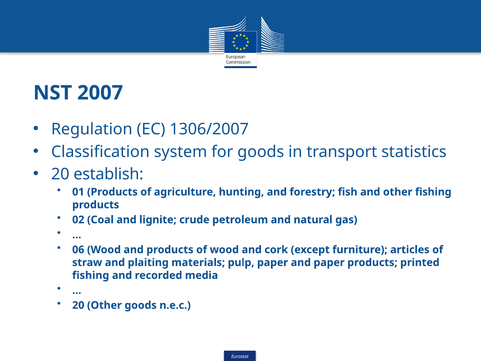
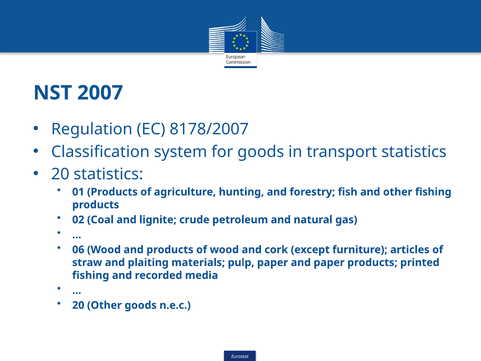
1306/2007: 1306/2007 -> 8178/2007
20 establish: establish -> statistics
